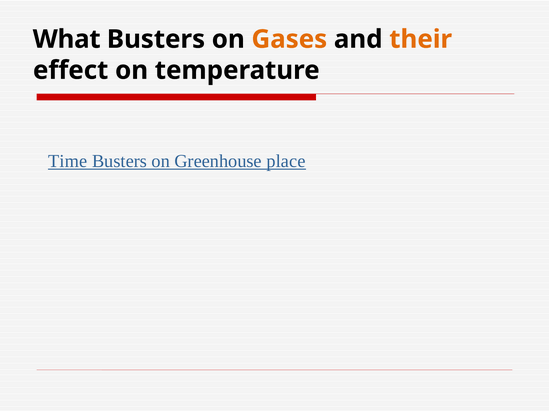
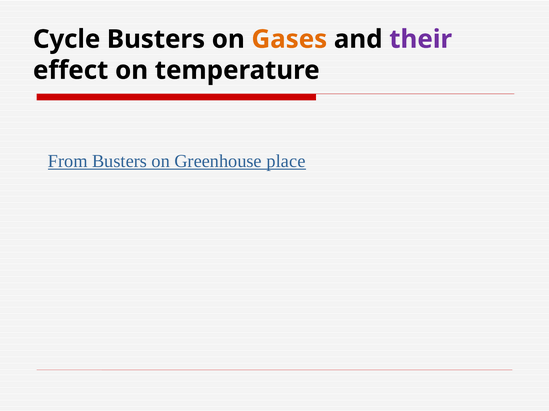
What: What -> Cycle
their colour: orange -> purple
Time: Time -> From
